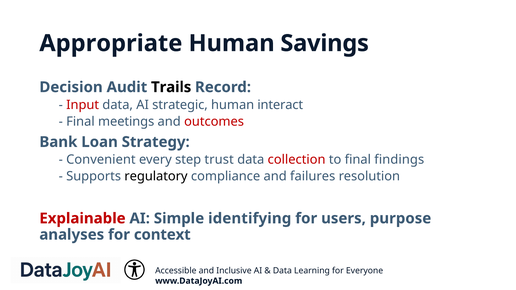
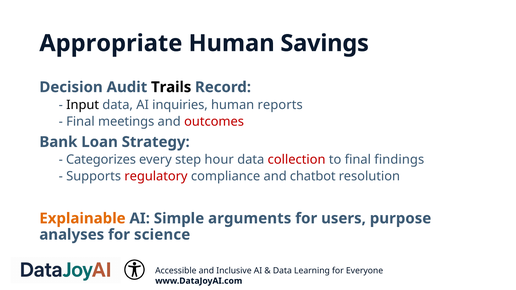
Input colour: red -> black
strategic: strategic -> inquiries
interact: interact -> reports
Convenient: Convenient -> Categorizes
trust: trust -> hour
regulatory colour: black -> red
failures: failures -> chatbot
Explainable colour: red -> orange
identifying: identifying -> arguments
context: context -> science
